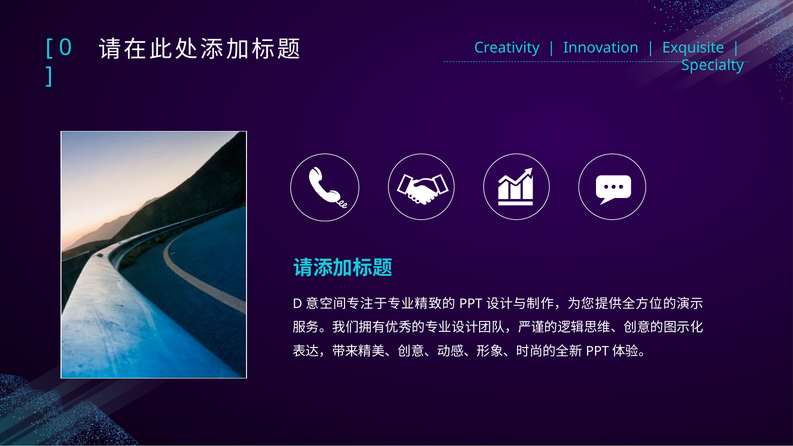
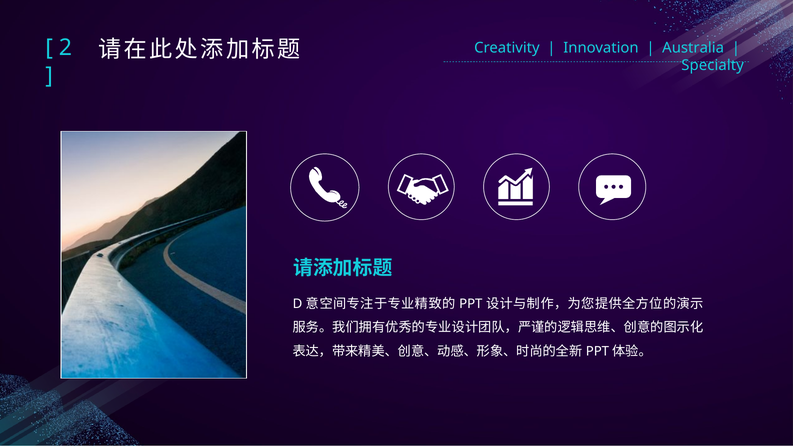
Exquisite: Exquisite -> Australia
0: 0 -> 2
